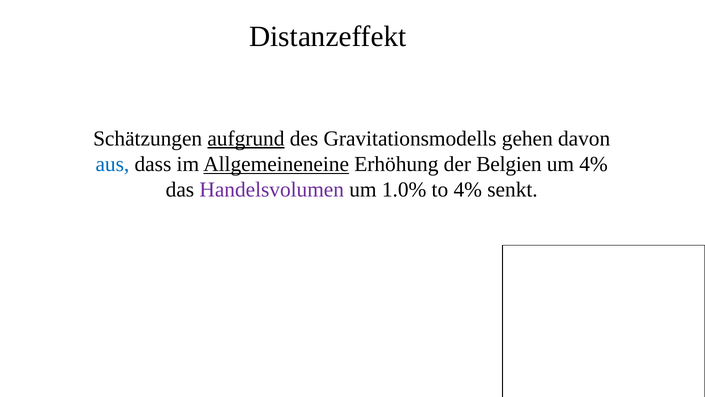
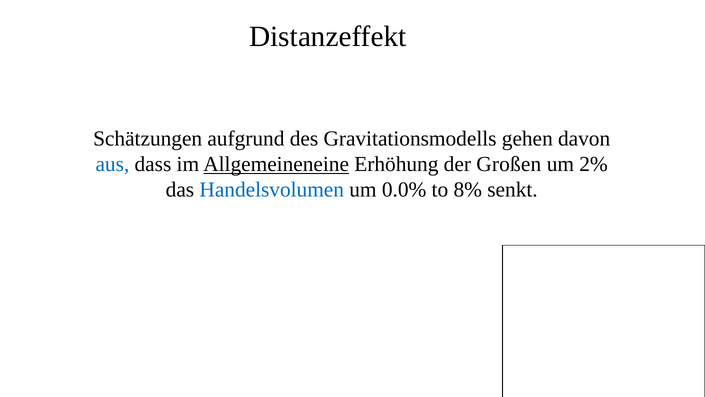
aufgrund underline: present -> none
Belgien: Belgien -> Großen
um 4%: 4% -> 2%
Handelsvolumen colour: purple -> blue
1.0%: 1.0% -> 0.0%
to 4%: 4% -> 8%
